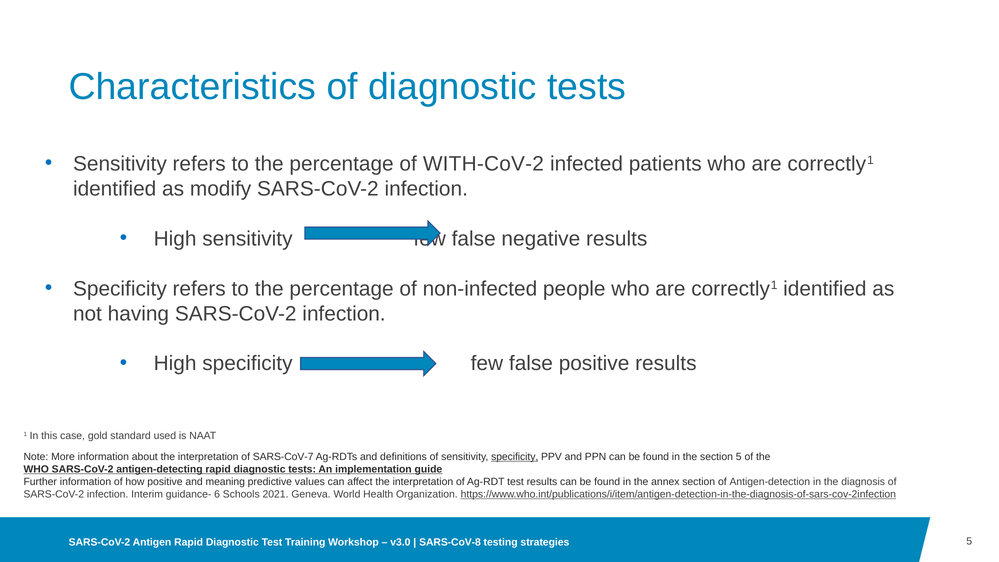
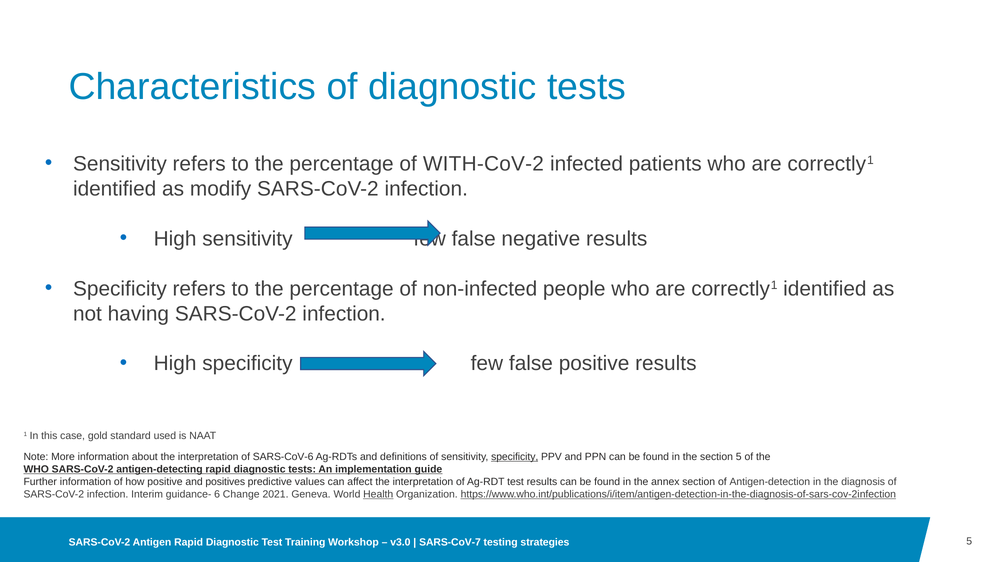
SARS-CoV-7: SARS-CoV-7 -> SARS-CoV-6
meaning: meaning -> positives
Schools: Schools -> Change
Health underline: none -> present
SARS-CoV-8: SARS-CoV-8 -> SARS-CoV-7
